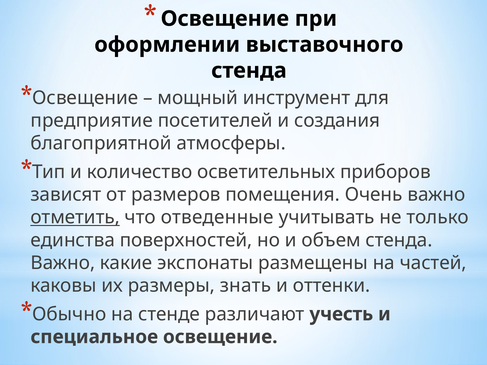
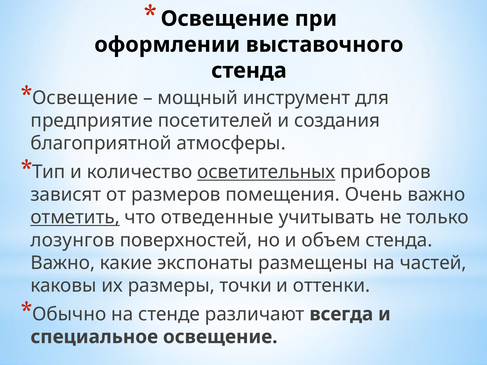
осветительных underline: none -> present
единства: единства -> лозунгов
знать: знать -> точки
учесть: учесть -> всегда
